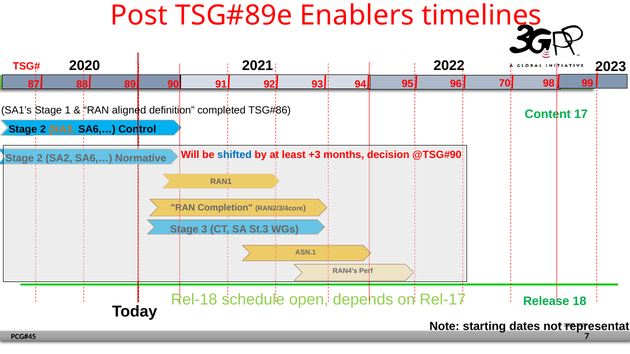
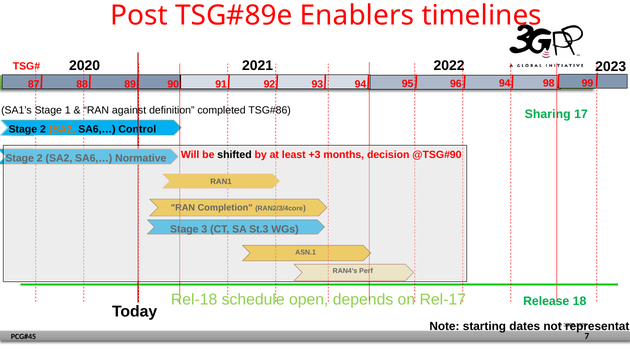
96 70: 70 -> 94
aligned: aligned -> against
Content: Content -> Sharing
shifted colour: blue -> black
